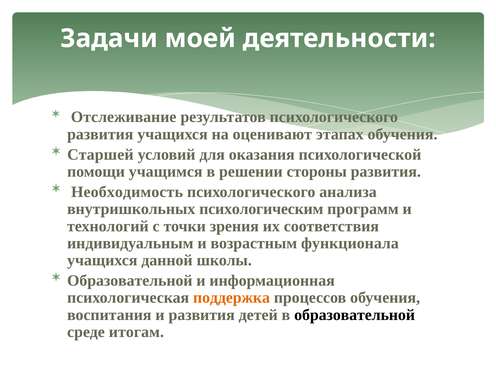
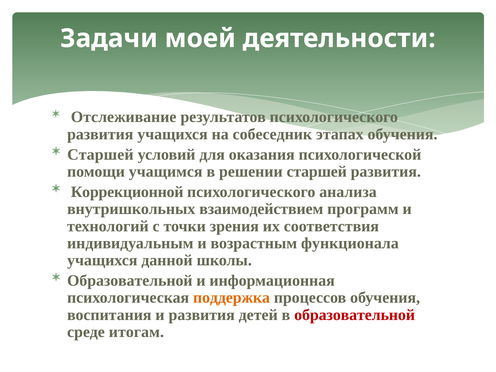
оценивают: оценивают -> собеседник
решении стороны: стороны -> старшей
Необходимость: Необходимость -> Коррекционной
психологическим: психологическим -> взаимодействием
образовательной at (355, 315) colour: black -> red
